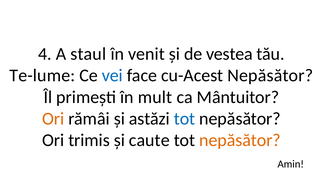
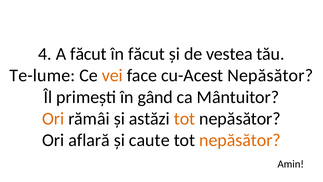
A staul: staul -> făcut
în venit: venit -> făcut
vei colour: blue -> orange
mult: mult -> gând
tot at (185, 118) colour: blue -> orange
trimis: trimis -> aflară
